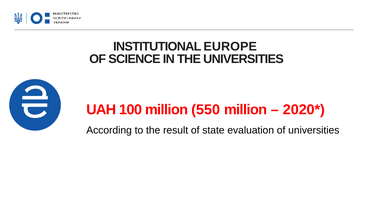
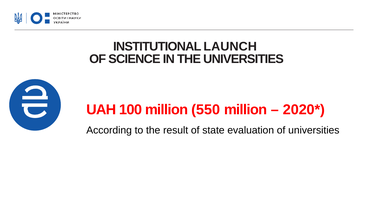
EUROPE: EUROPE -> LAUNCH
